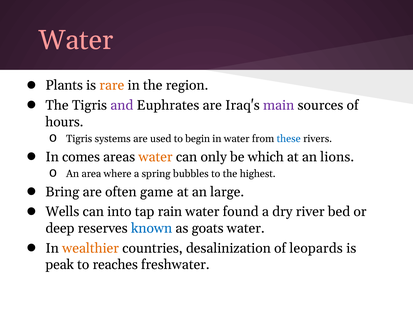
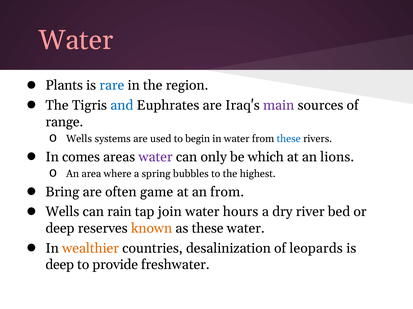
rare colour: orange -> blue
and colour: purple -> blue
hours: hours -> range
Tigris at (79, 139): Tigris -> Wells
water at (156, 157) colour: orange -> purple
an large: large -> from
into: into -> rain
rain: rain -> join
found: found -> hours
known colour: blue -> orange
as goats: goats -> these
peak at (60, 265): peak -> deep
reaches: reaches -> provide
